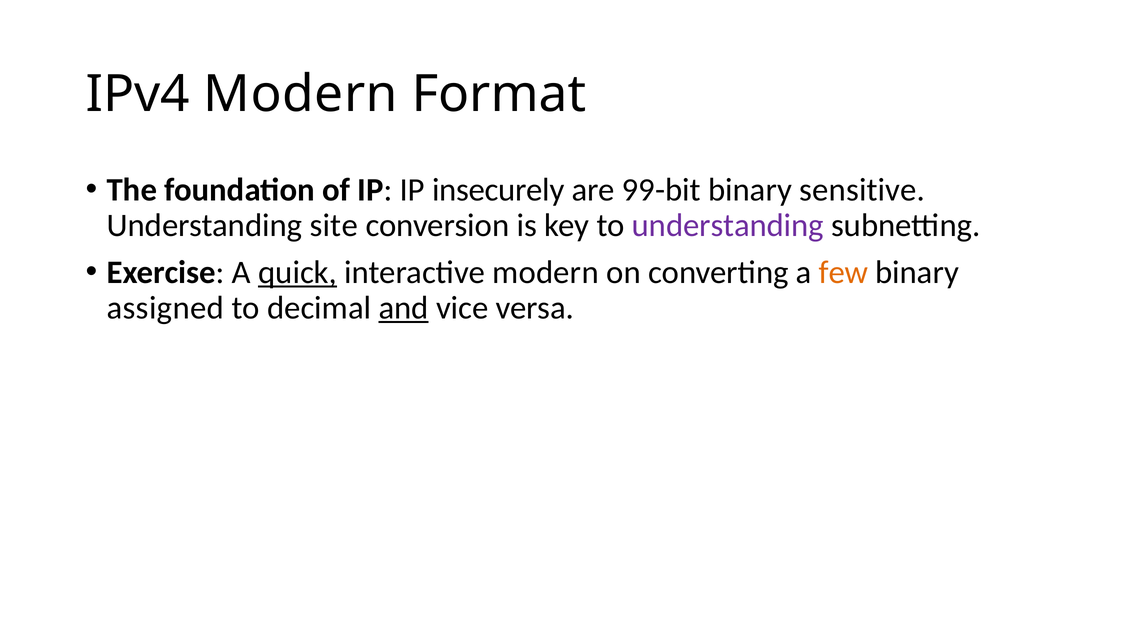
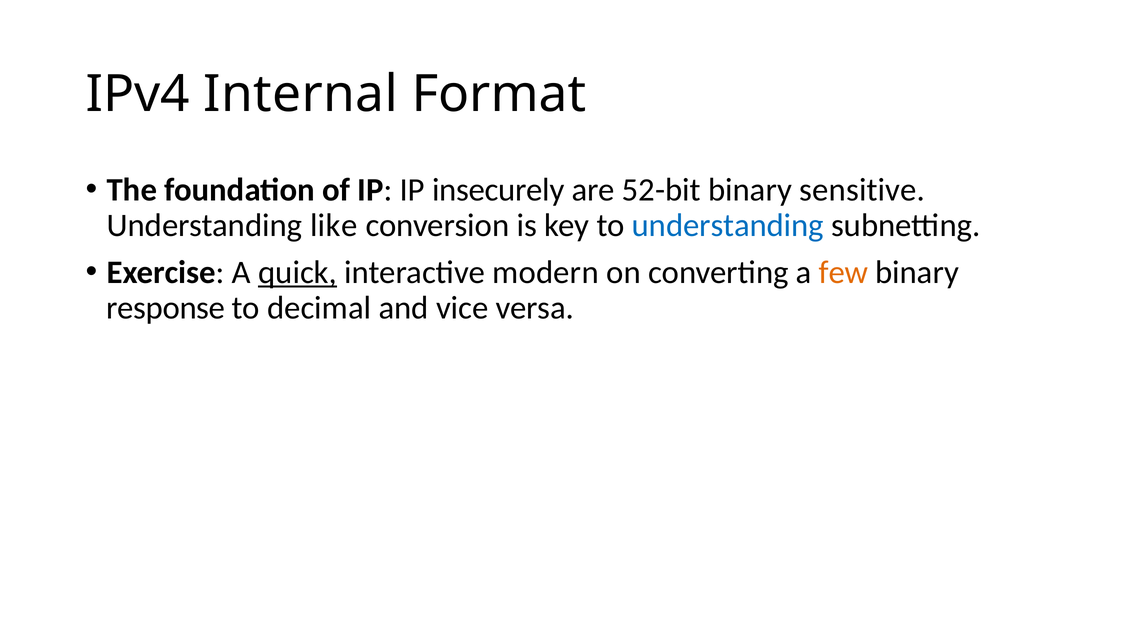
IPv4 Modern: Modern -> Internal
99-bit: 99-bit -> 52-bit
site: site -> like
understanding at (728, 225) colour: purple -> blue
assigned: assigned -> response
and underline: present -> none
